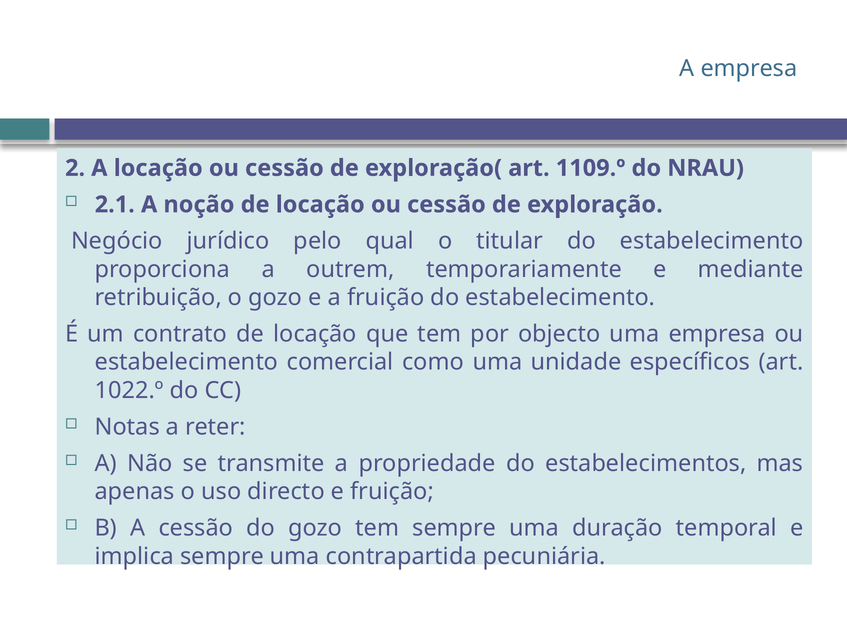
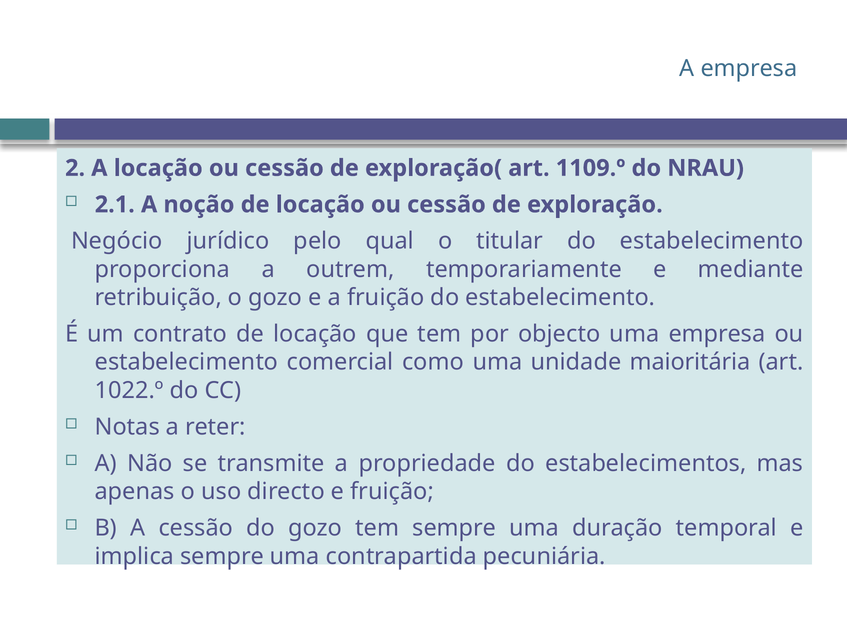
específicos: específicos -> maioritária
